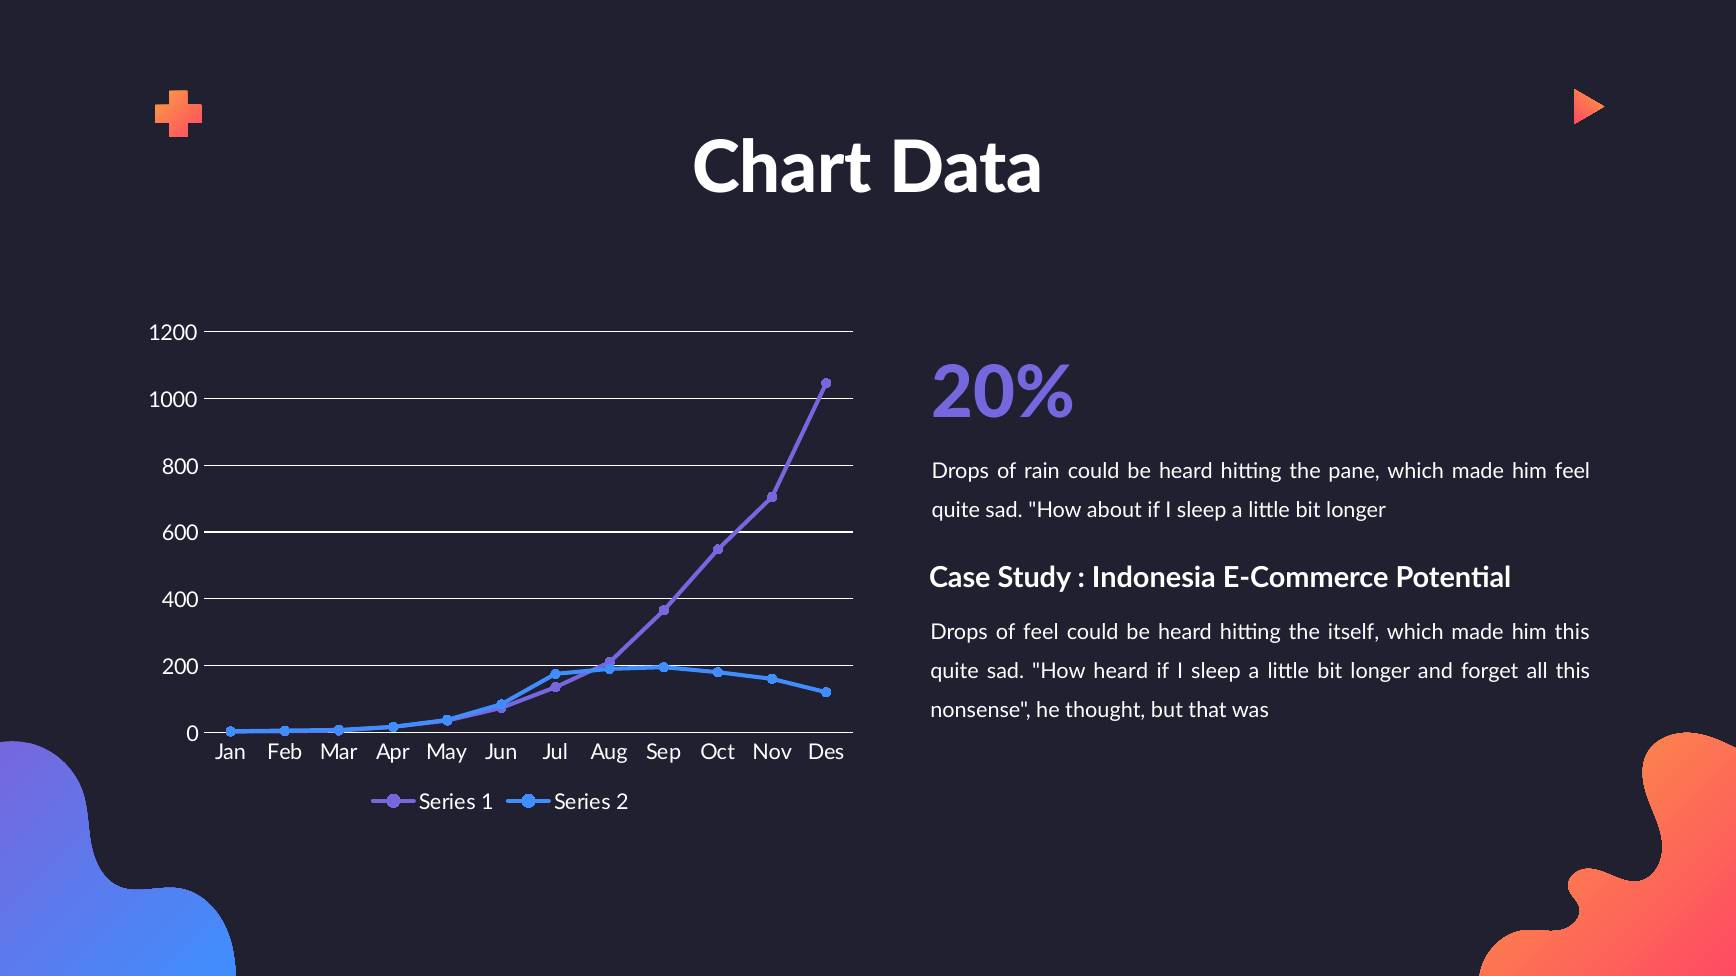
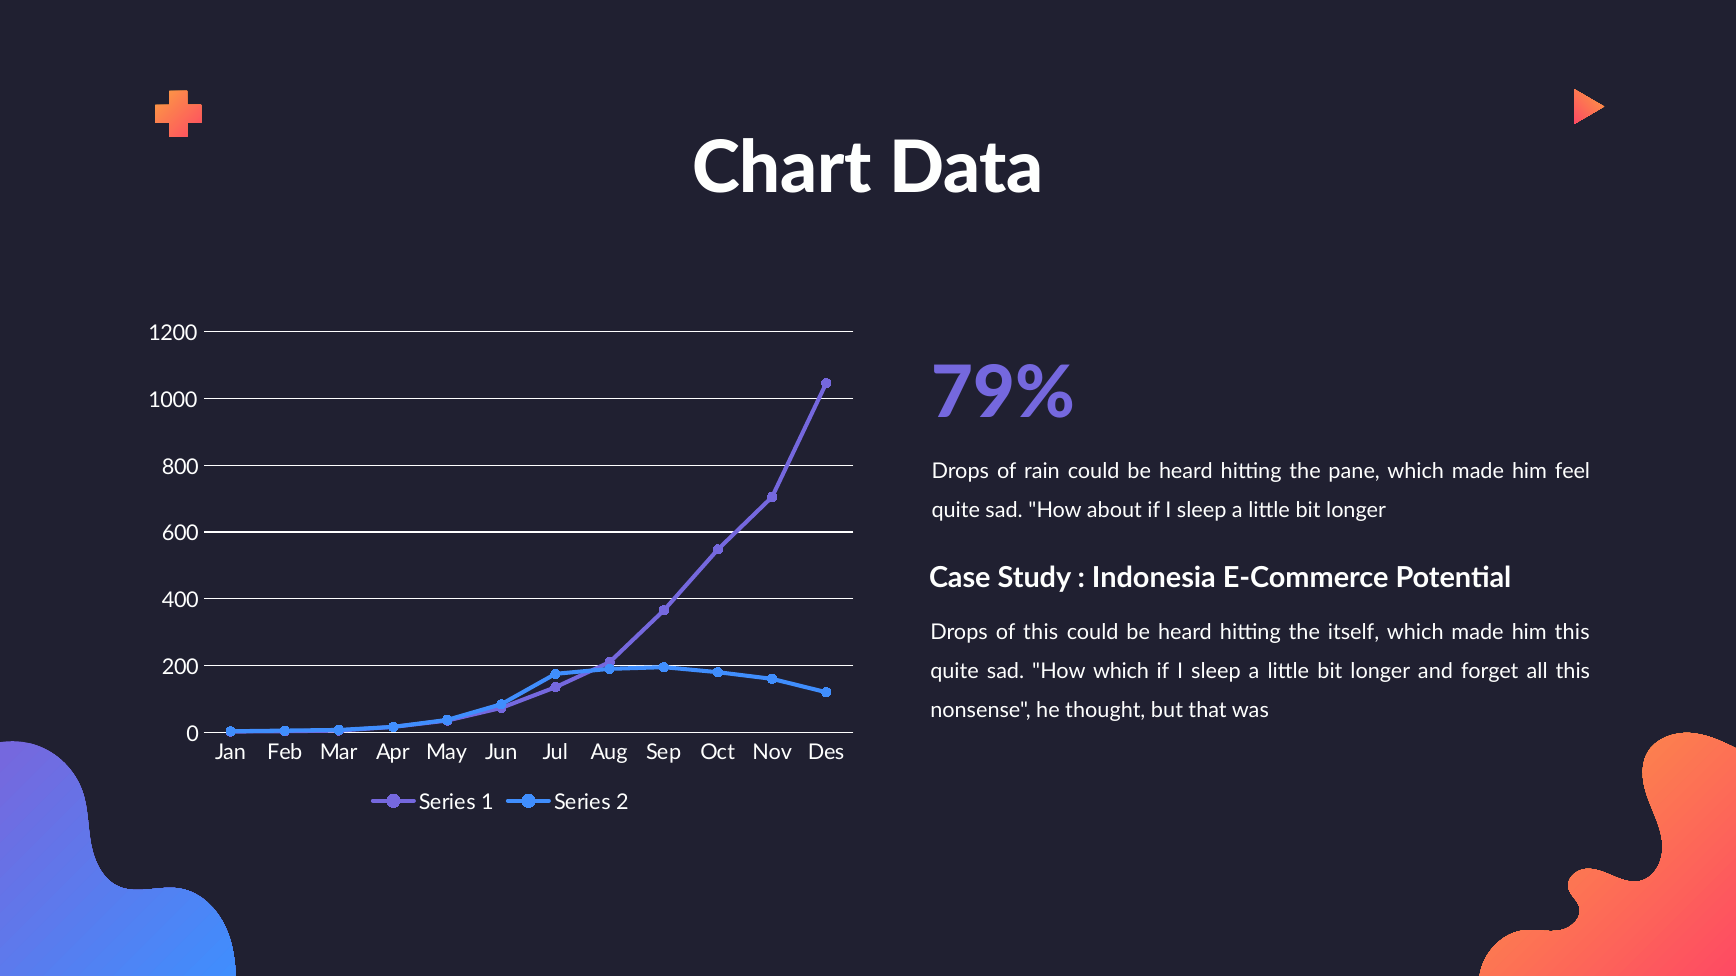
20%: 20% -> 79%
of feel: feel -> this
How heard: heard -> which
